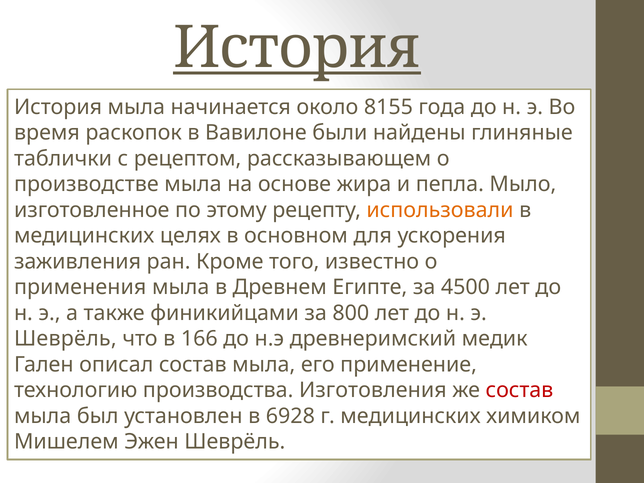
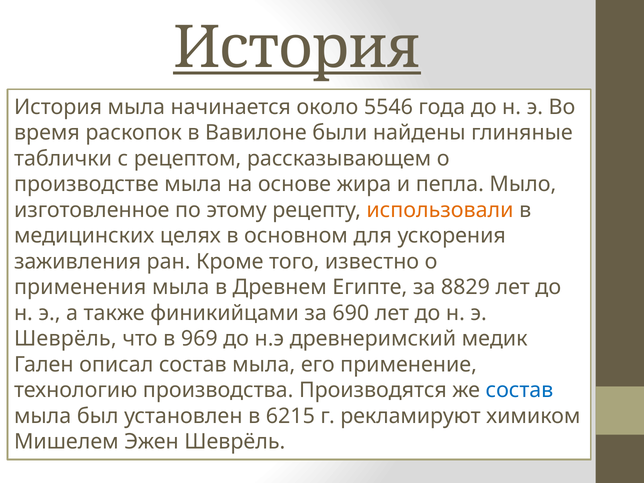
8155: 8155 -> 5546
4500: 4500 -> 8829
800: 800 -> 690
166: 166 -> 969
Изготовления: Изготовления -> Производятся
состав at (519, 390) colour: red -> blue
6928: 6928 -> 6215
г медицинских: медицинских -> рекламируют
